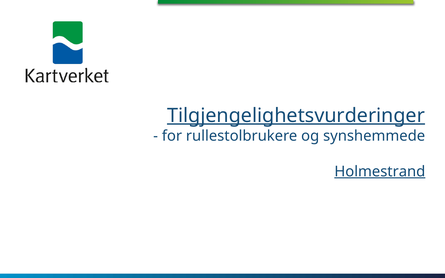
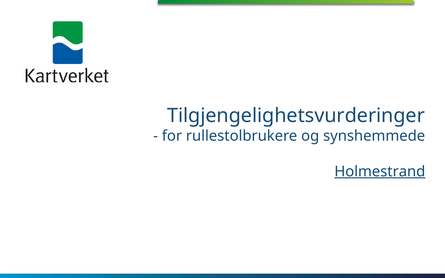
Tilgjengelighetsvurderinger underline: present -> none
